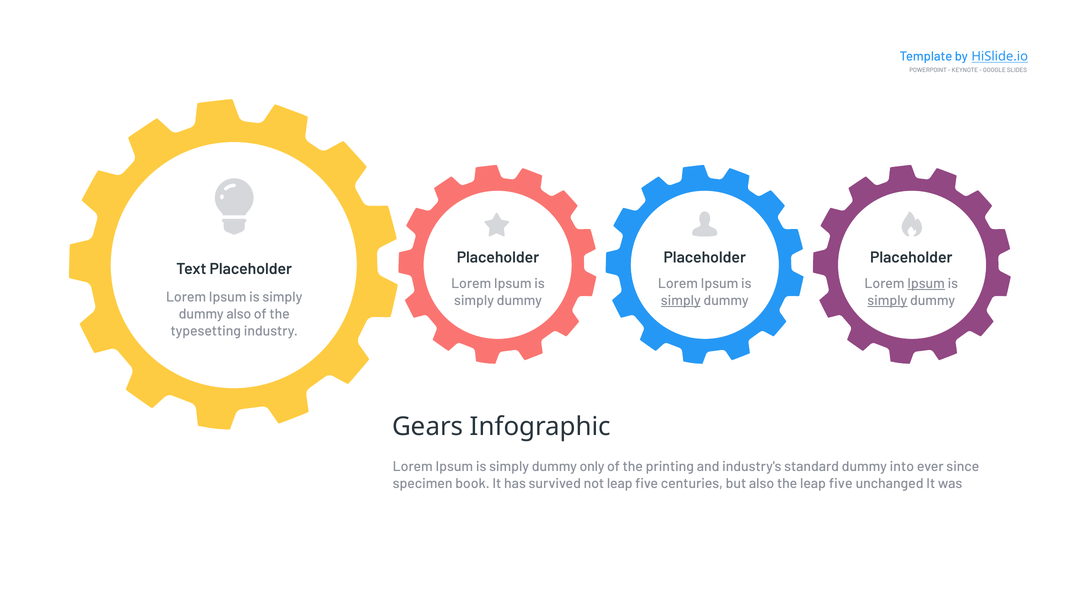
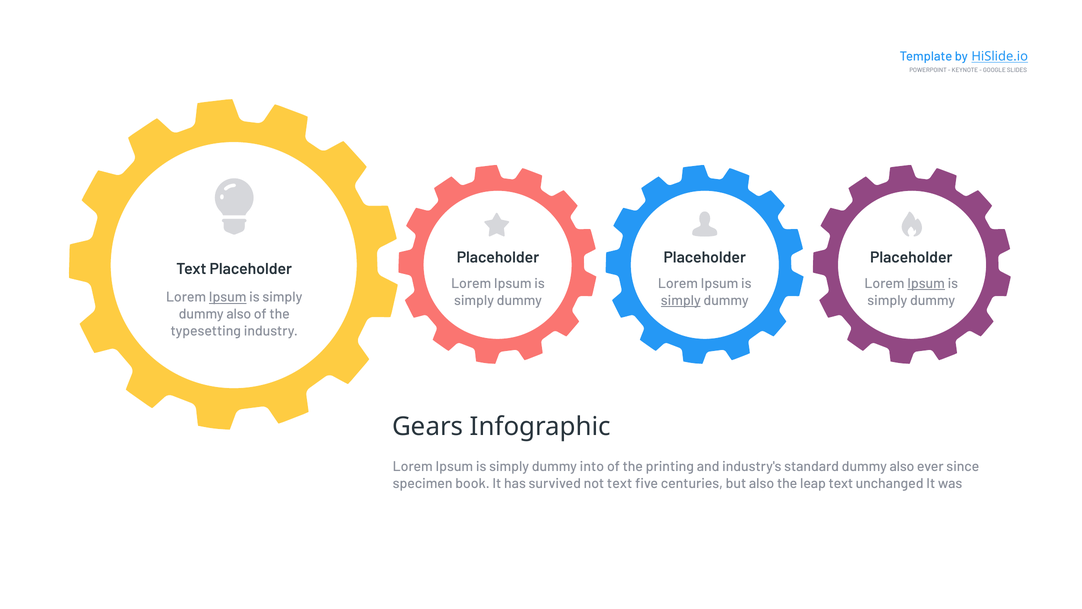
Ipsum at (228, 297) underline: none -> present
simply at (887, 300) underline: present -> none
only: only -> into
standard dummy into: into -> also
not leap: leap -> text
the leap five: five -> text
